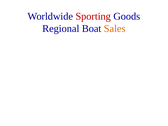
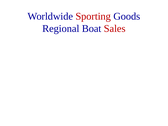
Sales colour: orange -> red
